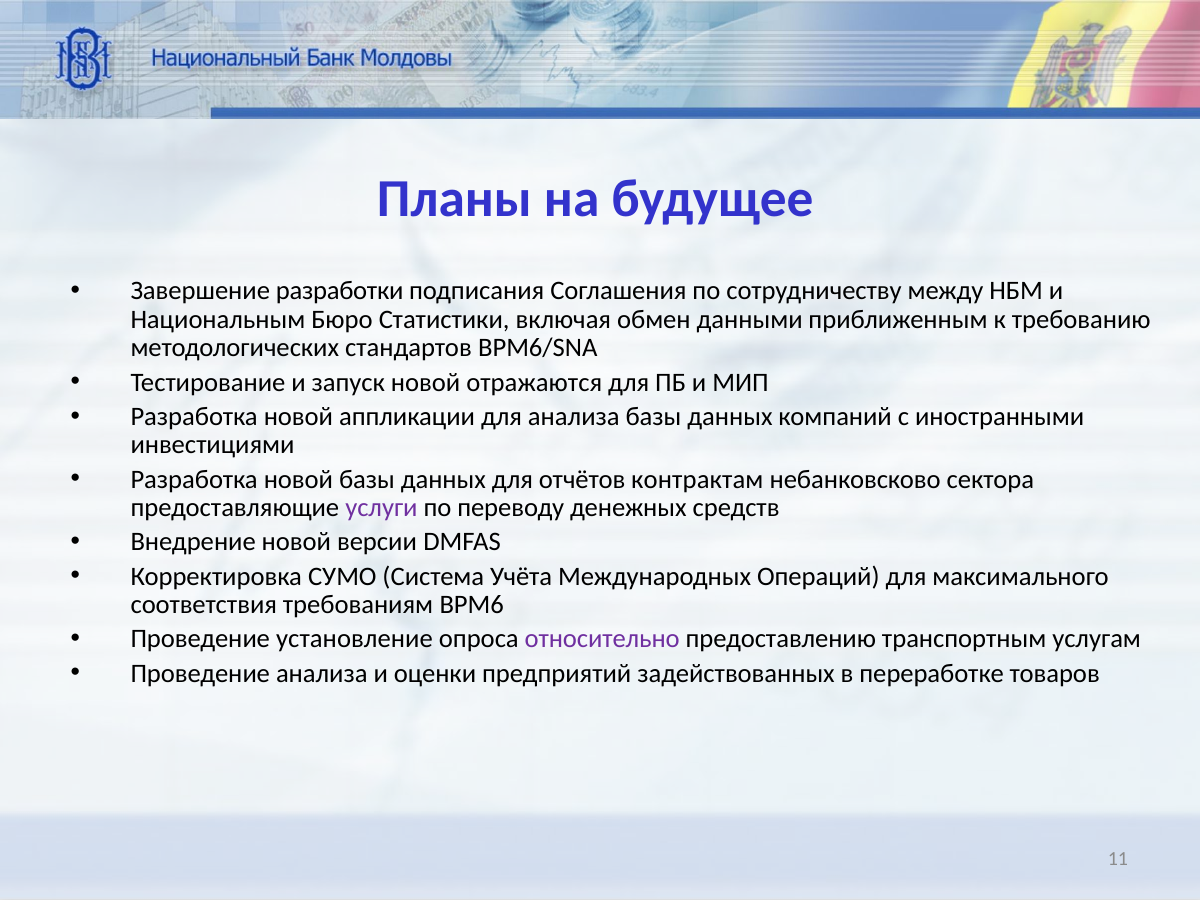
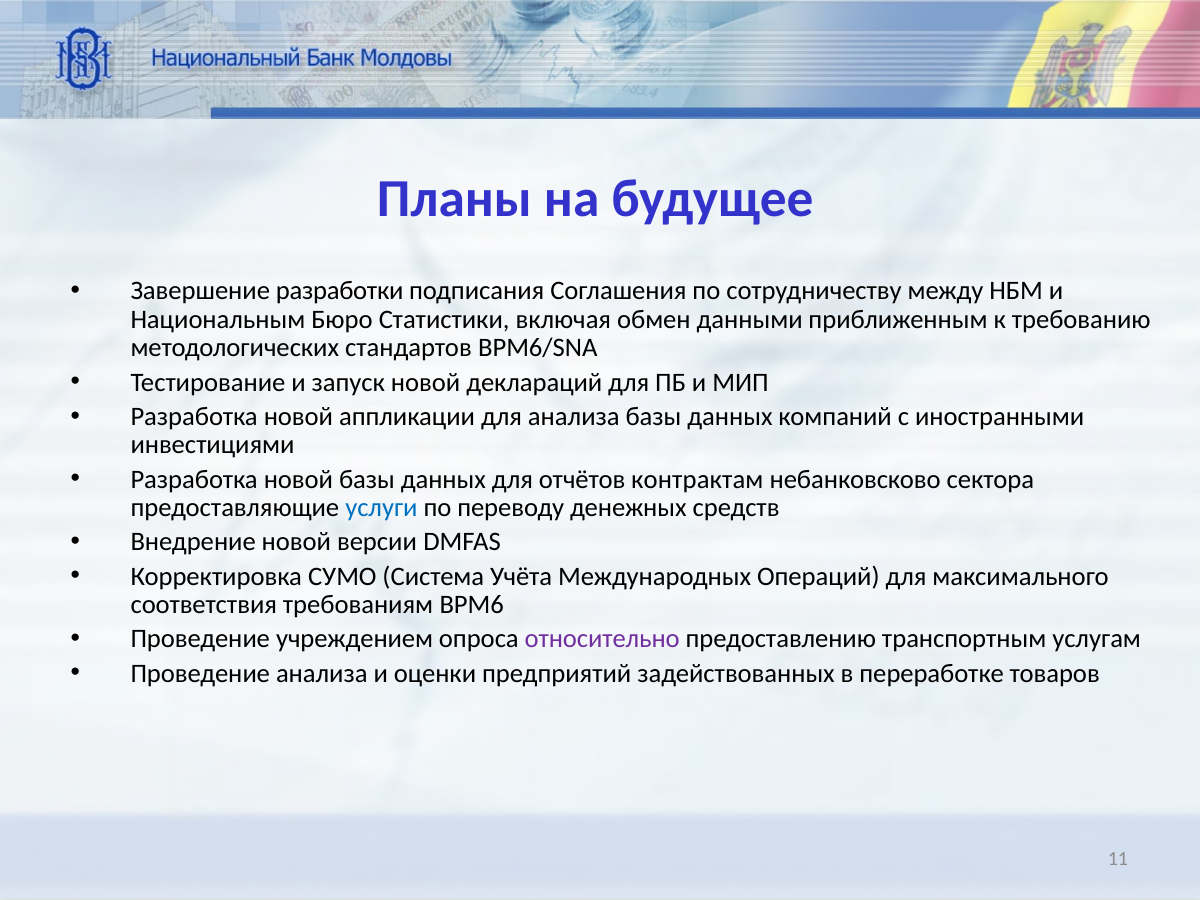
отражаются: отражаются -> деклараций
услуги colour: purple -> blue
установление: установление -> учреждением
